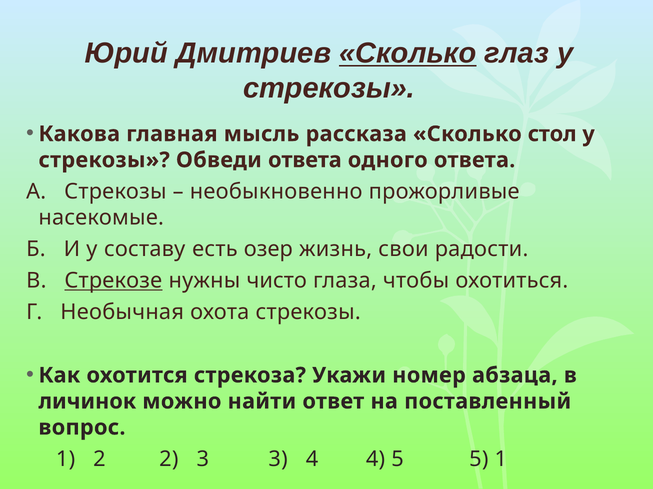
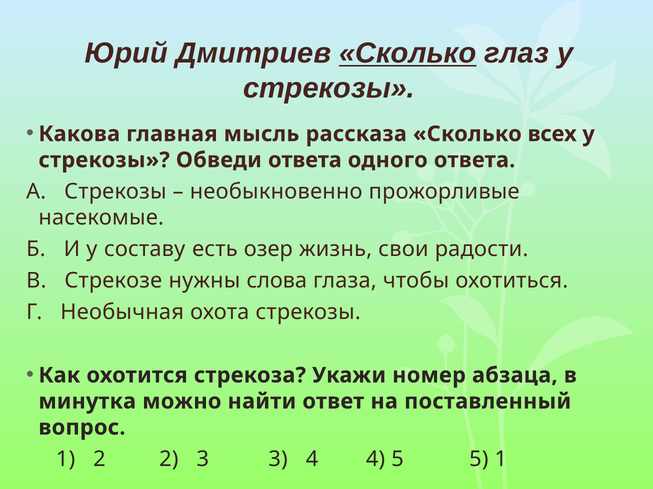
стол: стол -> всех
Стрекозе underline: present -> none
чисто: чисто -> слова
личинок: личинок -> минутка
